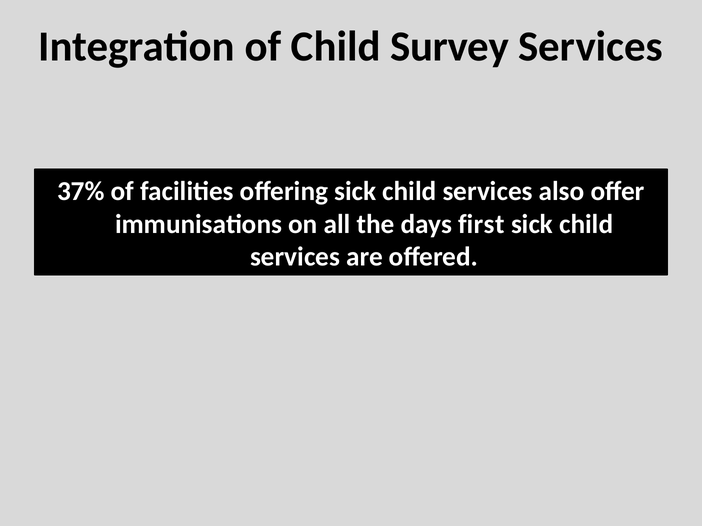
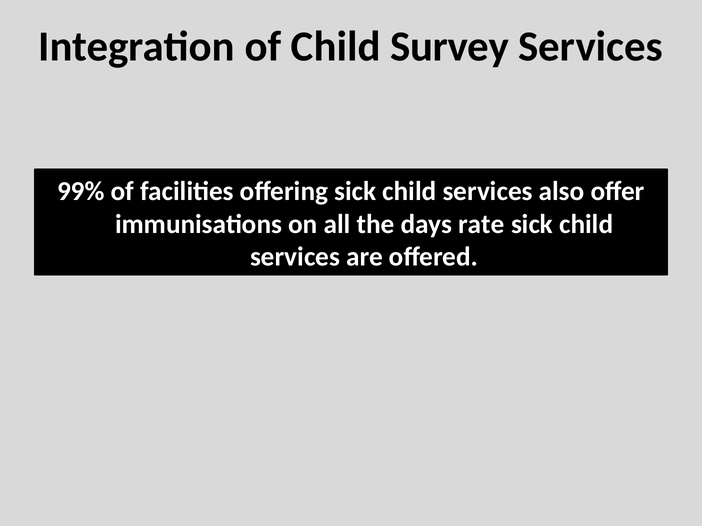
37%: 37% -> 99%
first: first -> rate
